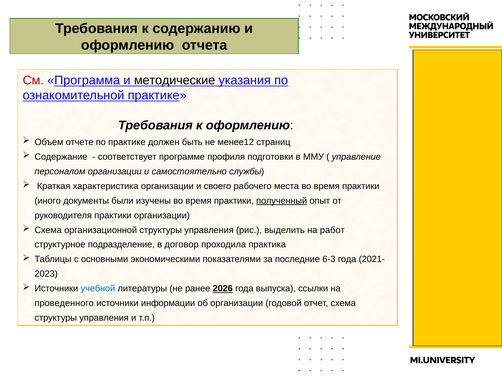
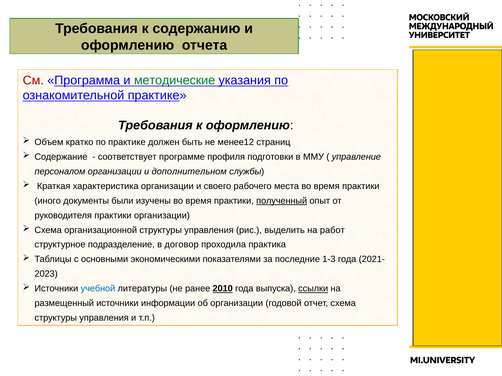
методические colour: black -> green
отчете: отчете -> кратко
самостоятельно: самостоятельно -> дополнительном
6-3: 6-3 -> 1-3
2026: 2026 -> 2010
ссылки underline: none -> present
проведенного: проведенного -> размещенный
